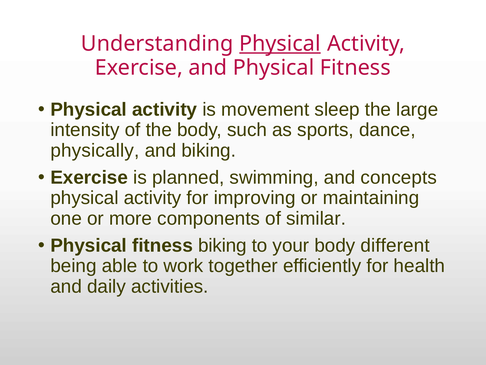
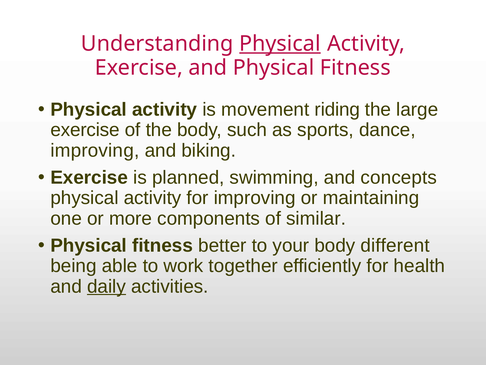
sleep: sleep -> riding
intensity at (85, 130): intensity -> exercise
physically at (95, 150): physically -> improving
fitness biking: biking -> better
daily underline: none -> present
